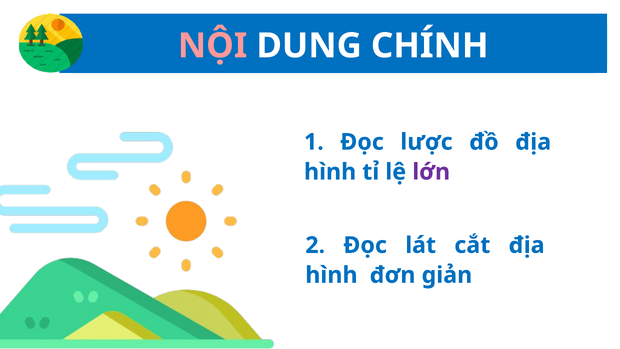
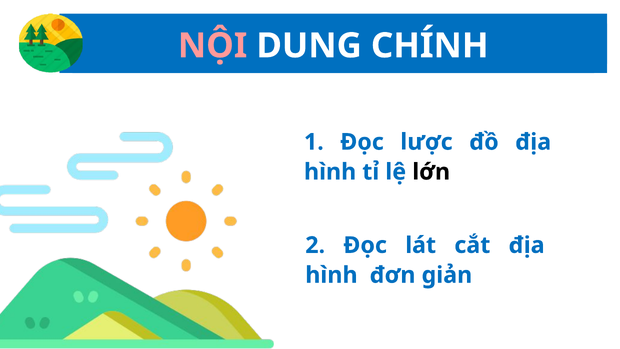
lớn colour: purple -> black
